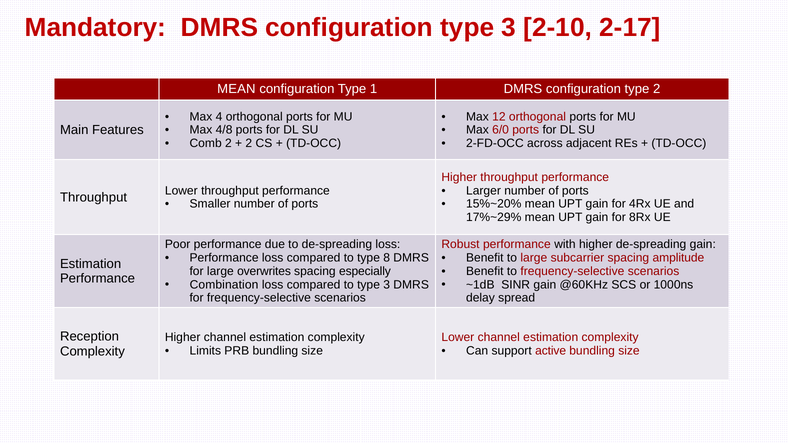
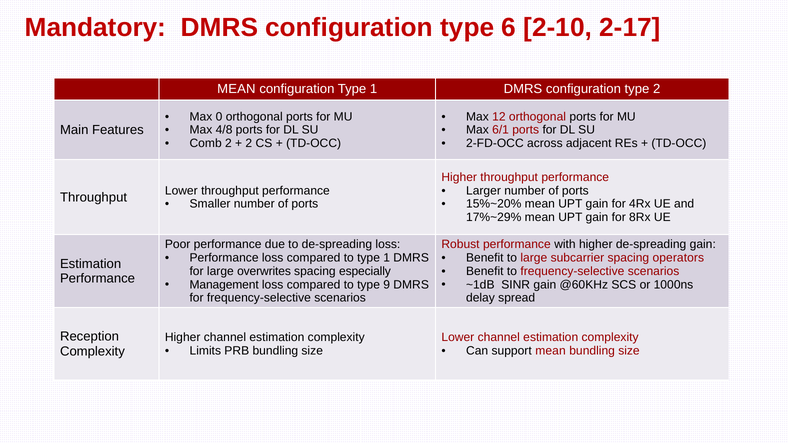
configuration type 3: 3 -> 6
4: 4 -> 0
6/0: 6/0 -> 6/1
to type 8: 8 -> 1
amplitude: amplitude -> operators
Combination: Combination -> Management
to type 3: 3 -> 9
support active: active -> mean
